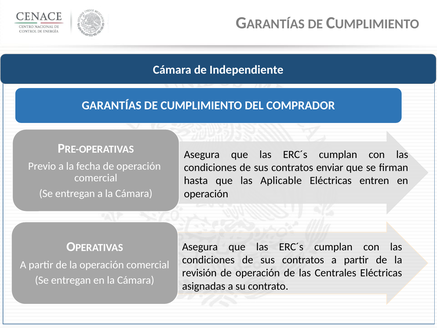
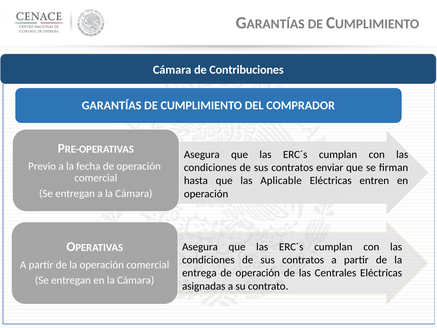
Independiente: Independiente -> Contribuciones
revisión: revisión -> entrega
